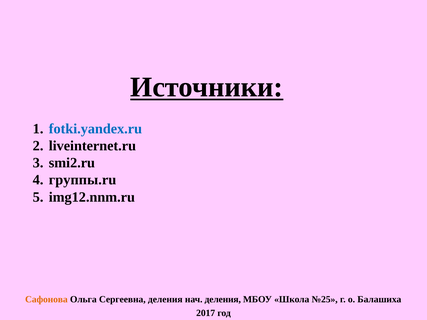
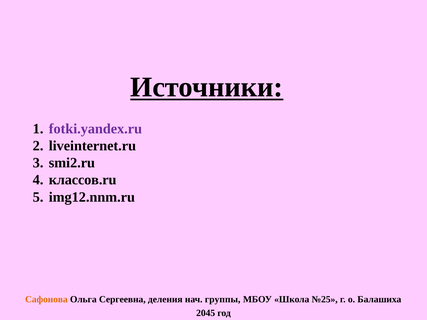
fotki.yandex.ru colour: blue -> purple
группы.ru: группы.ru -> классов.ru
нач деления: деления -> группы
2017: 2017 -> 2045
